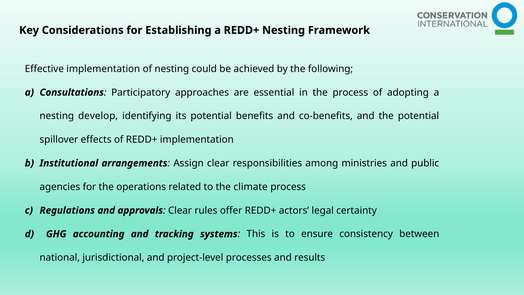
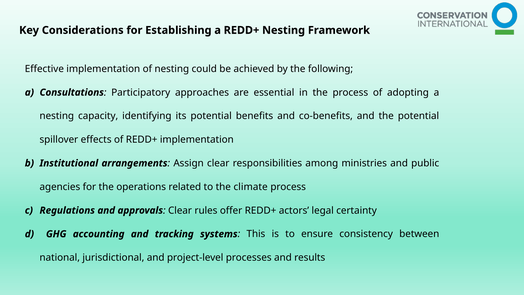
develop: develop -> capacity
